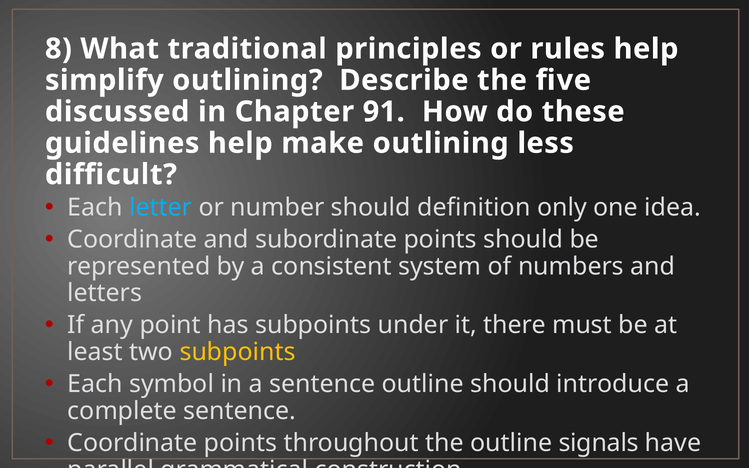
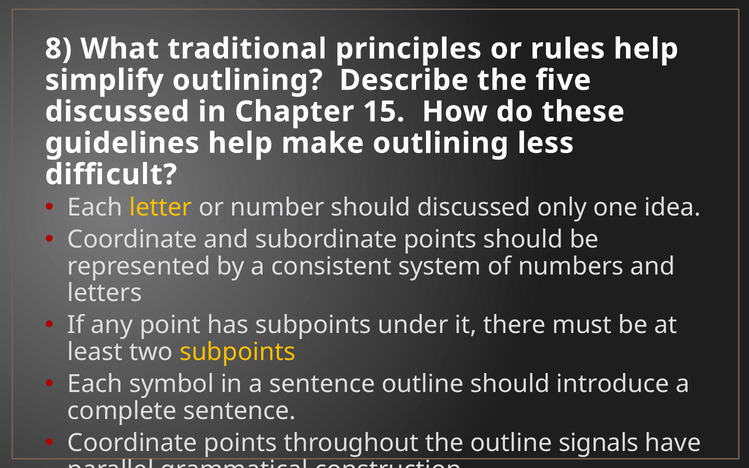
91: 91 -> 15
letter colour: light blue -> yellow
should definition: definition -> discussed
